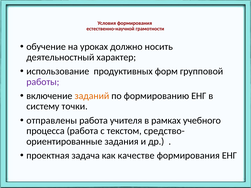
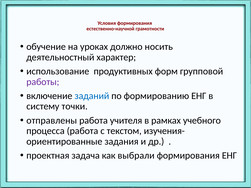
заданий colour: orange -> blue
средство-: средство- -> изучения-
качестве: качестве -> выбрали
